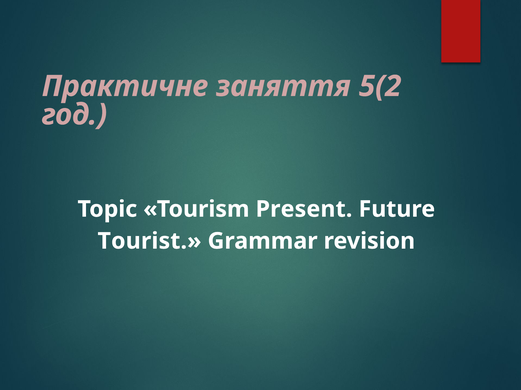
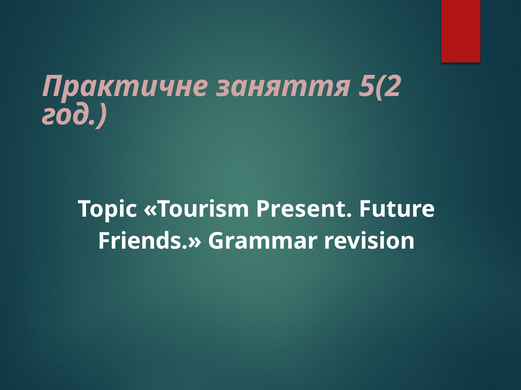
Tourist: Tourist -> Friends
